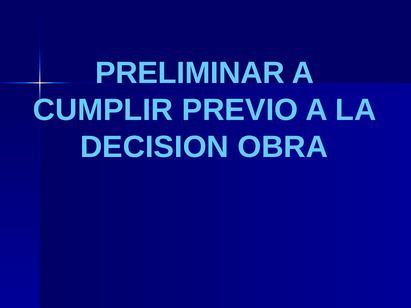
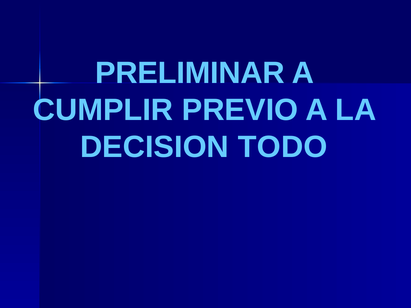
OBRA: OBRA -> TODO
